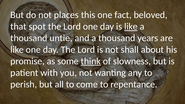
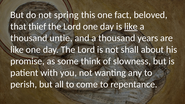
places: places -> spring
spot: spot -> thief
think underline: present -> none
